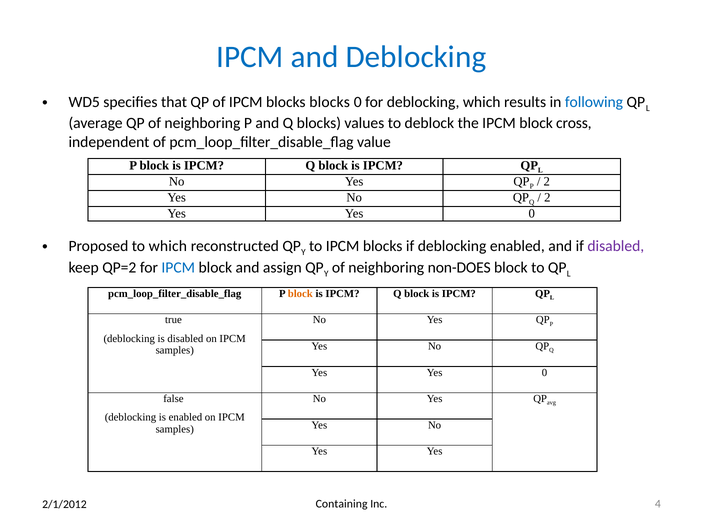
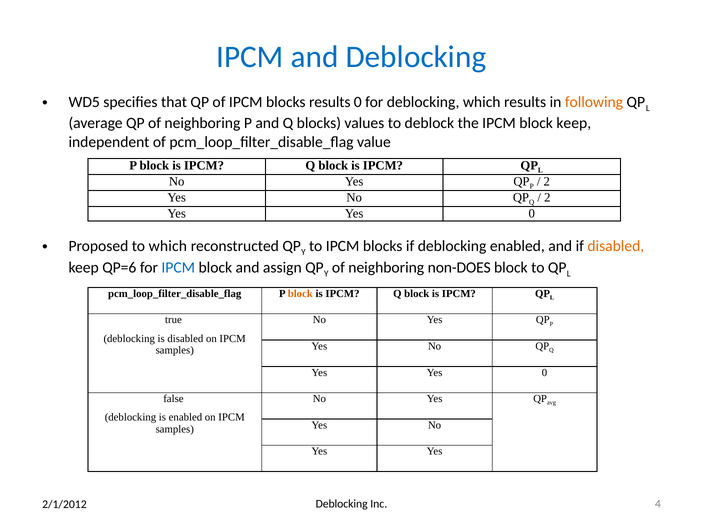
blocks blocks: blocks -> results
following colour: blue -> orange
block cross: cross -> keep
disabled at (616, 246) colour: purple -> orange
QP=2: QP=2 -> QP=6
Containing at (342, 503): Containing -> Deblocking
